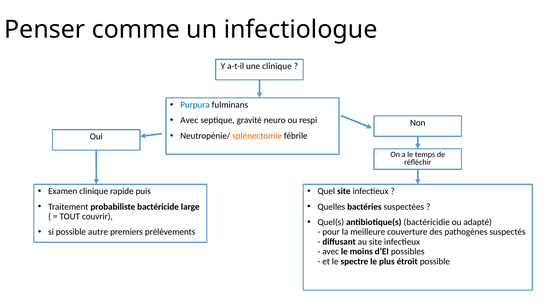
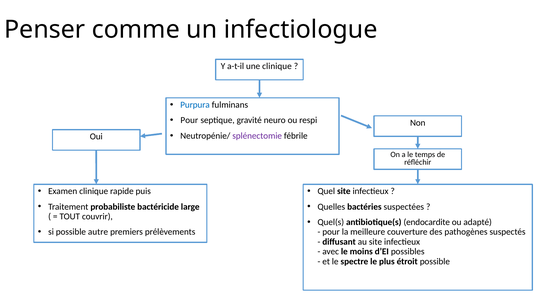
Avec at (189, 120): Avec -> Pour
splénectomie colour: orange -> purple
bactéricidie: bactéricidie -> endocardite
